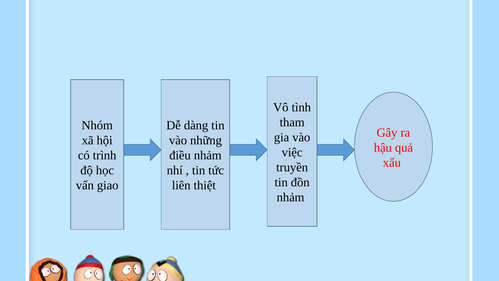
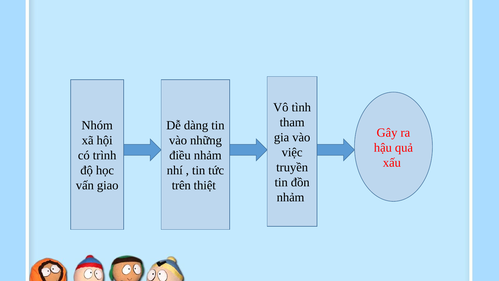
liên: liên -> trên
